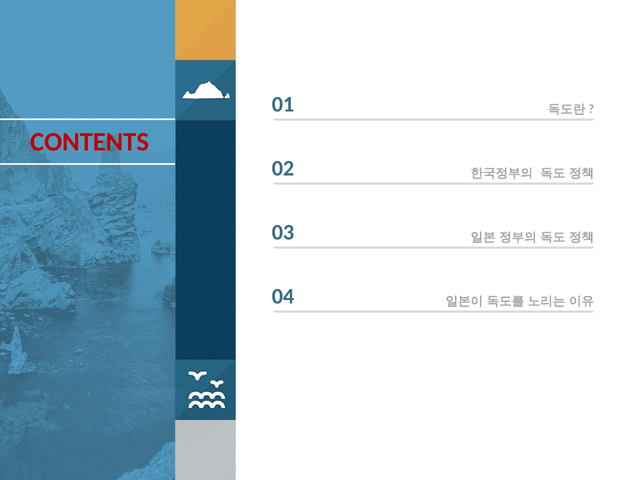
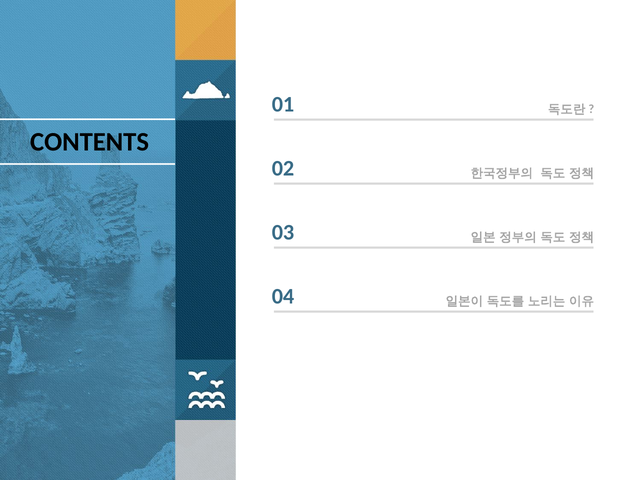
CONTENTS colour: red -> black
